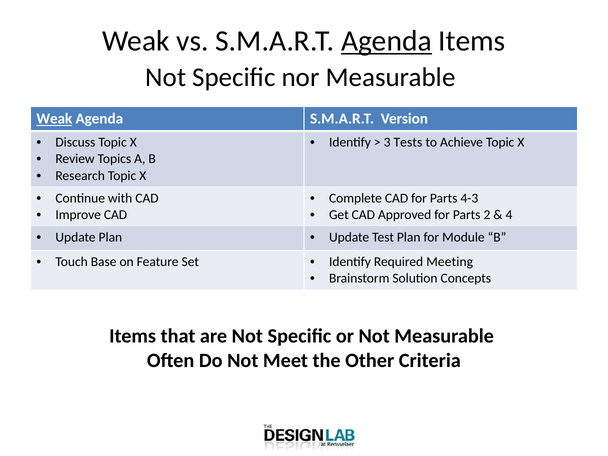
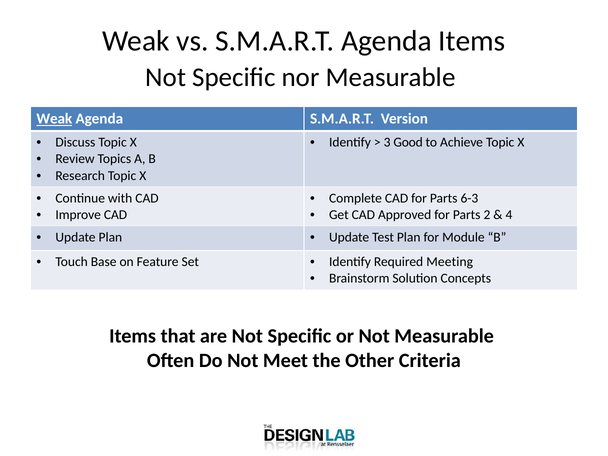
Agenda at (386, 41) underline: present -> none
Tests: Tests -> Good
4-3: 4-3 -> 6-3
